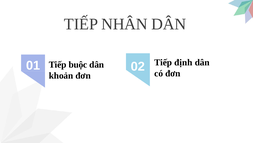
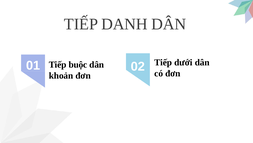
NHÂN: NHÂN -> DANH
định: định -> dưới
